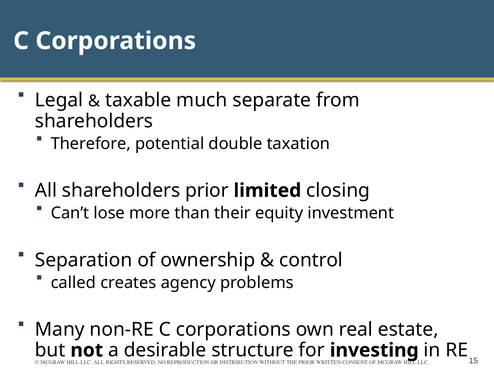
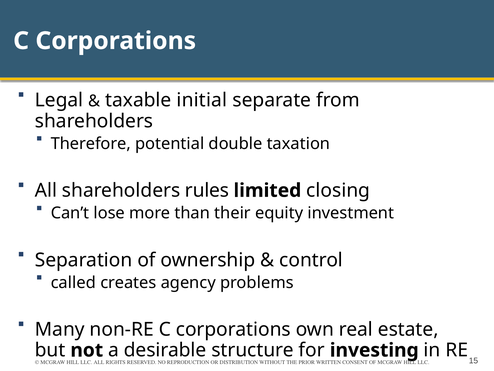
much: much -> initial
shareholders prior: prior -> rules
